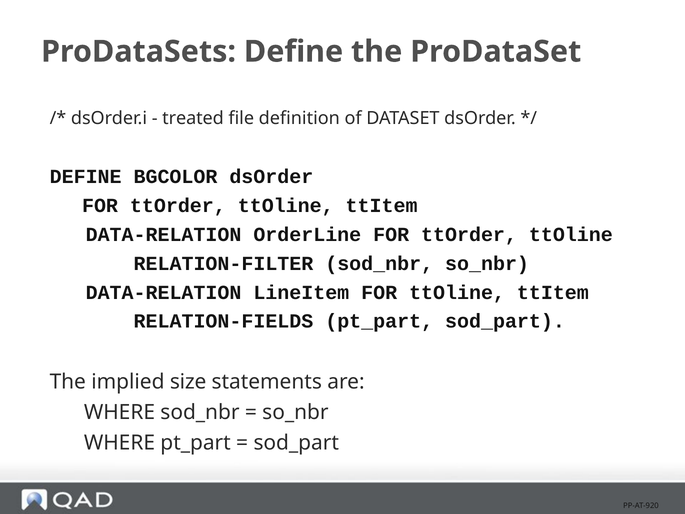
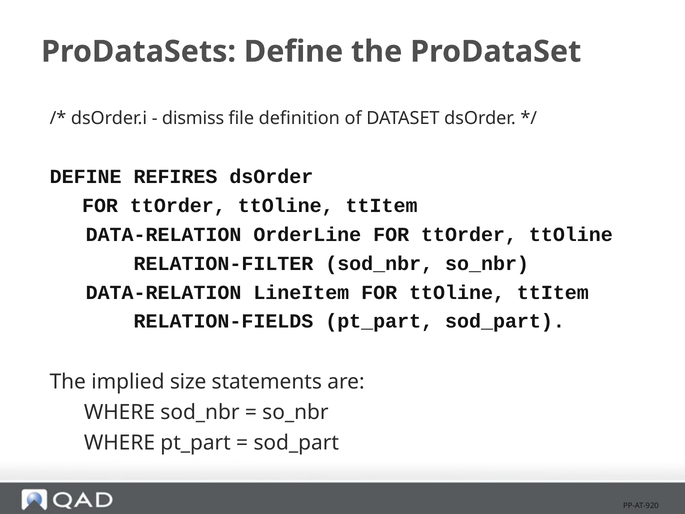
treated: treated -> dismiss
BGCOLOR: BGCOLOR -> REFIRES
